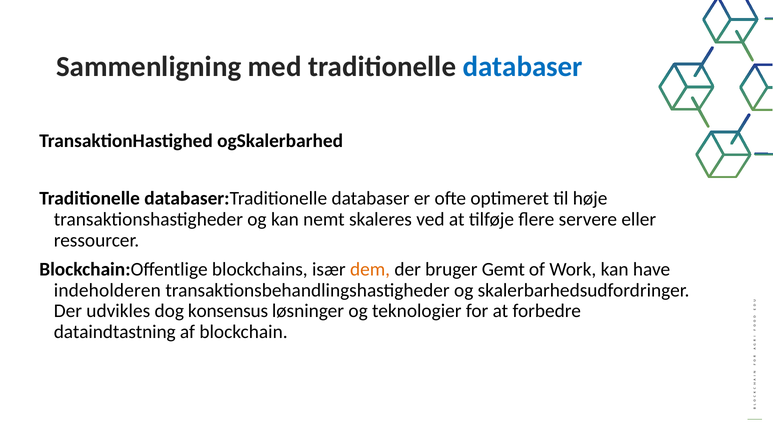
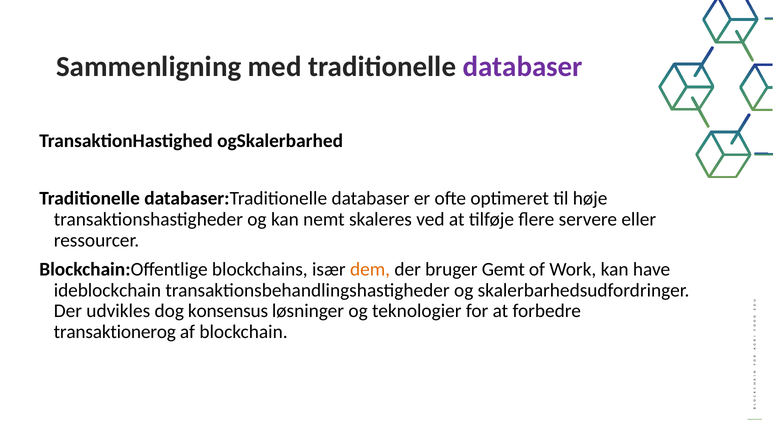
databaser at (523, 67) colour: blue -> purple
indeholderen: indeholderen -> ideblockchain
dataindtastning: dataindtastning -> transaktionerog
